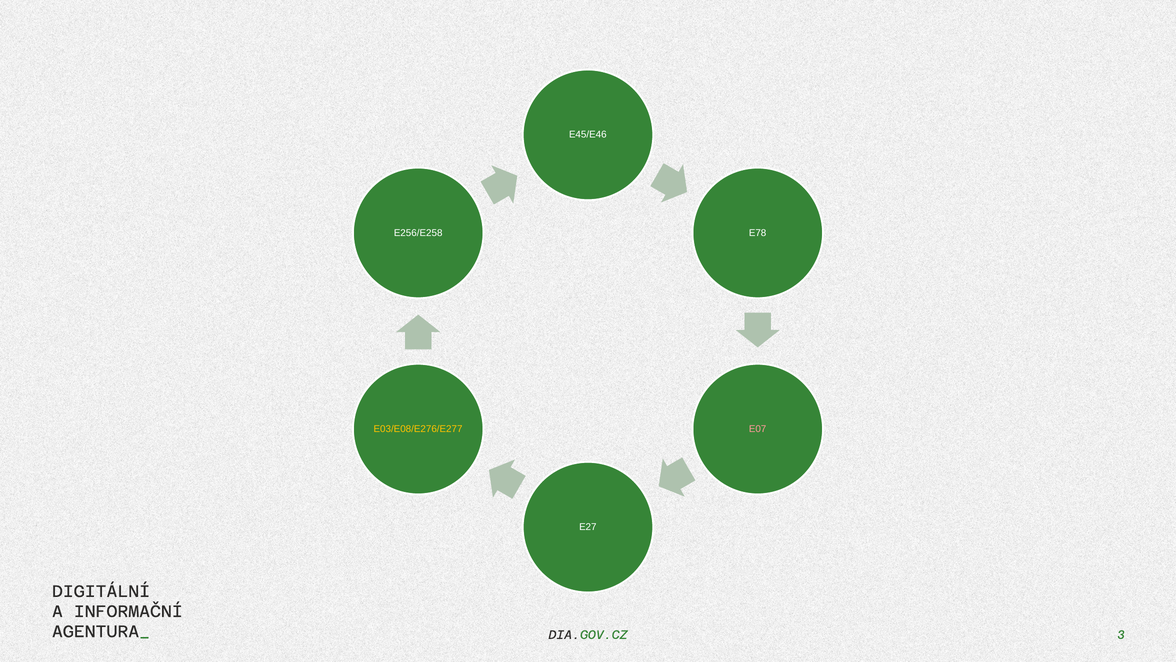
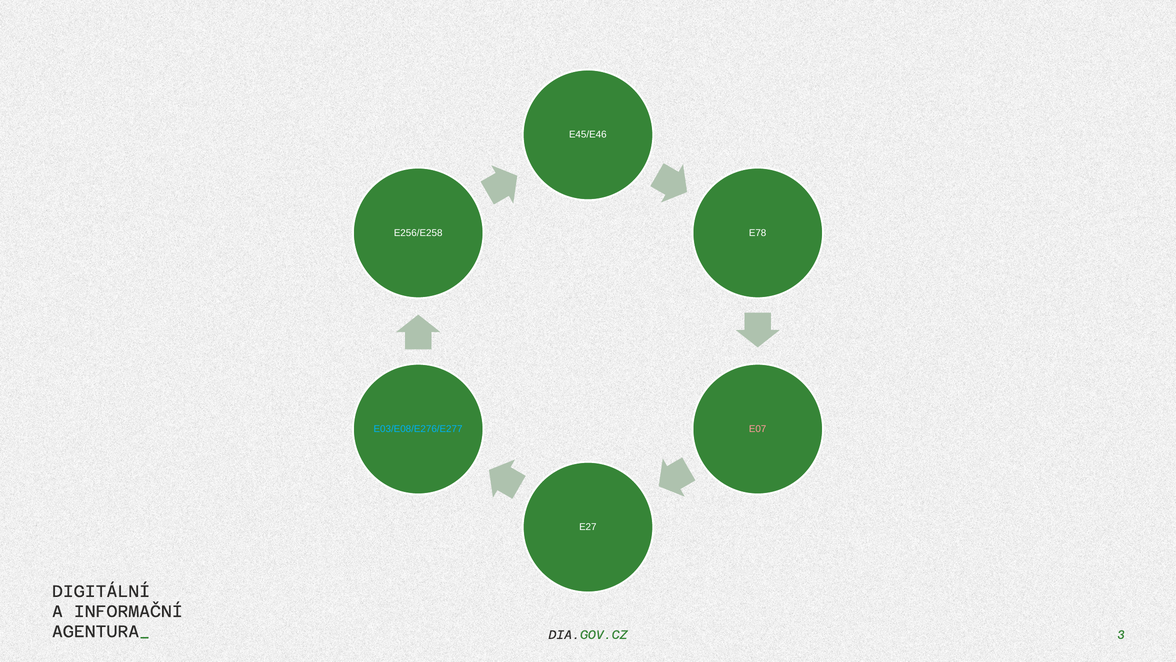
E03/E08/E276/E277 colour: yellow -> light blue
